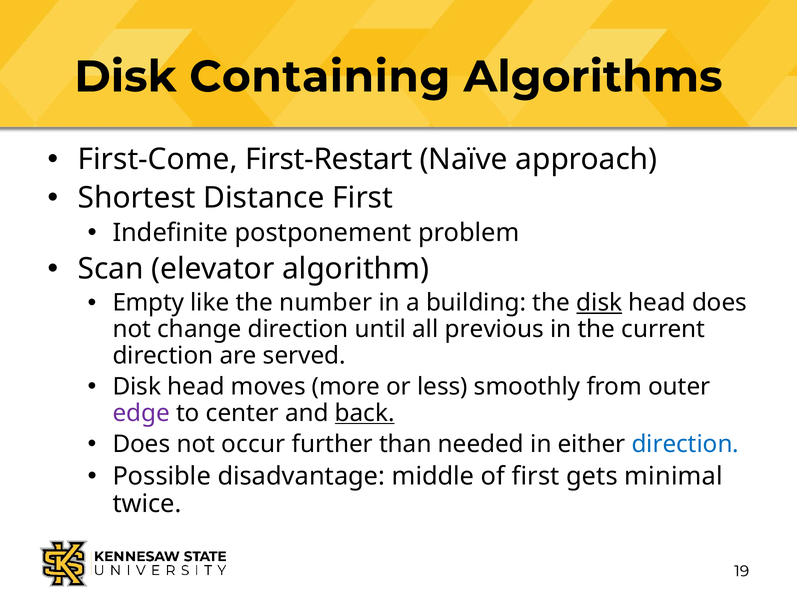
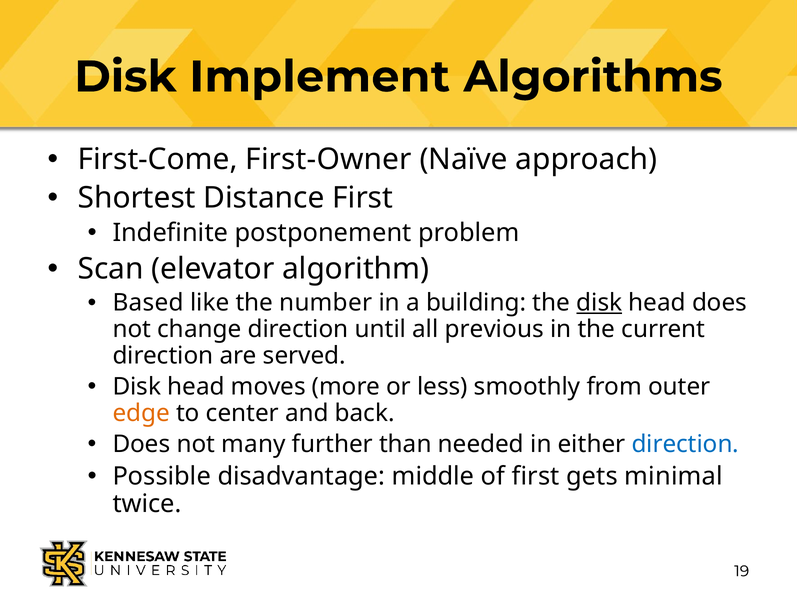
Containing: Containing -> Implement
First-Restart: First-Restart -> First-Owner
Empty: Empty -> Based
edge colour: purple -> orange
back underline: present -> none
occur: occur -> many
